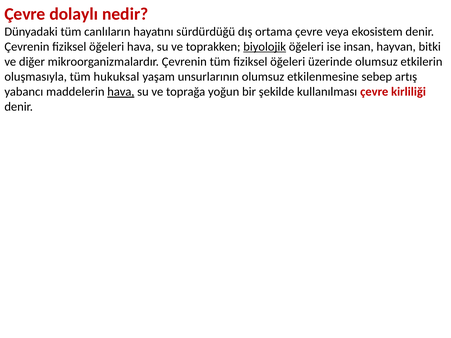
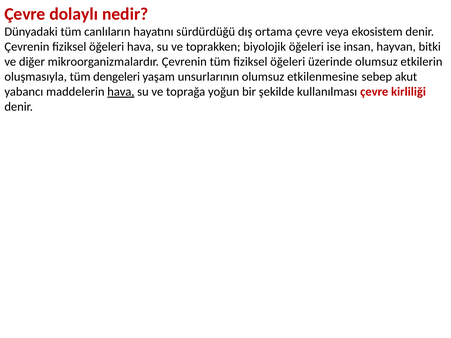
biyolojik underline: present -> none
hukuksal: hukuksal -> dengeleri
artış: artış -> akut
